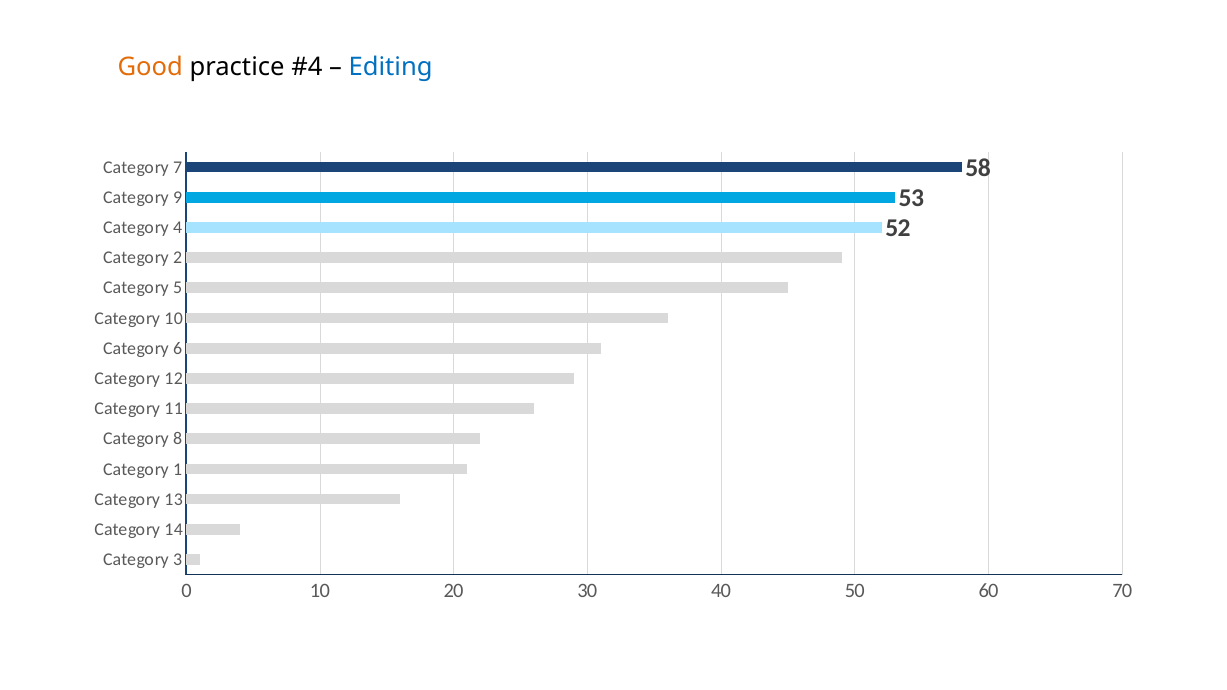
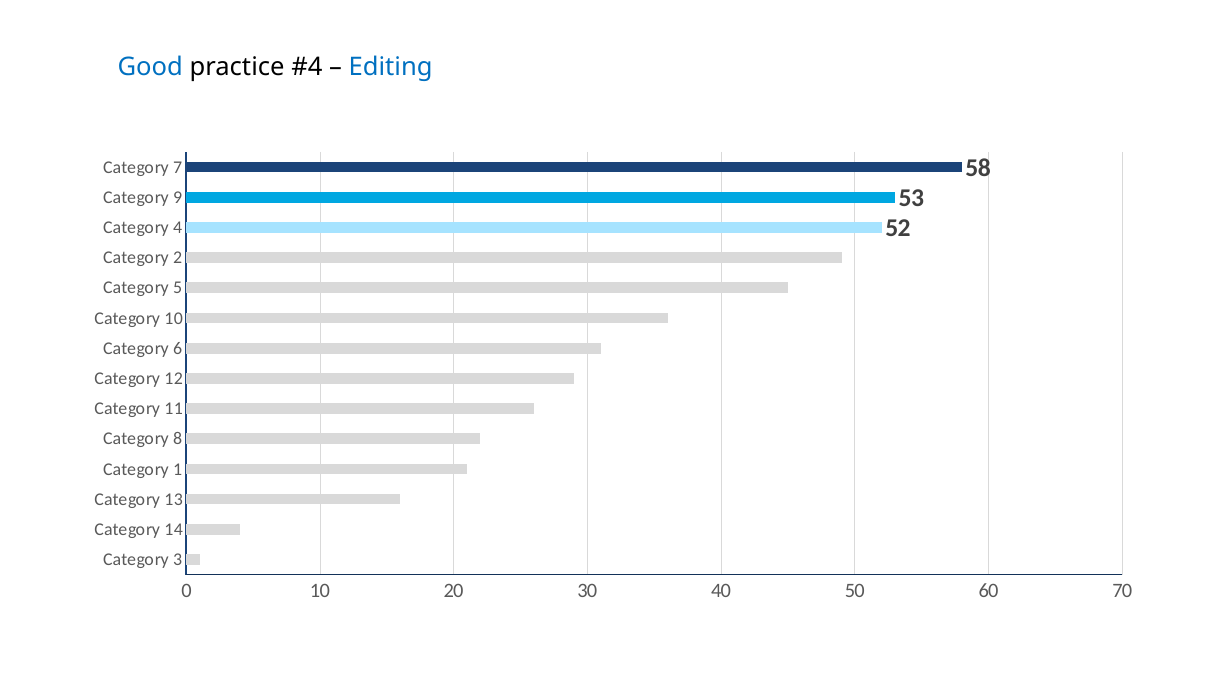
Good colour: orange -> blue
